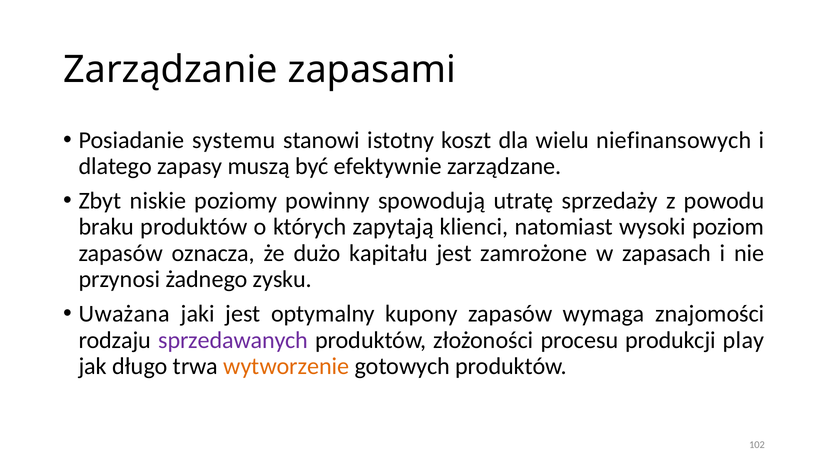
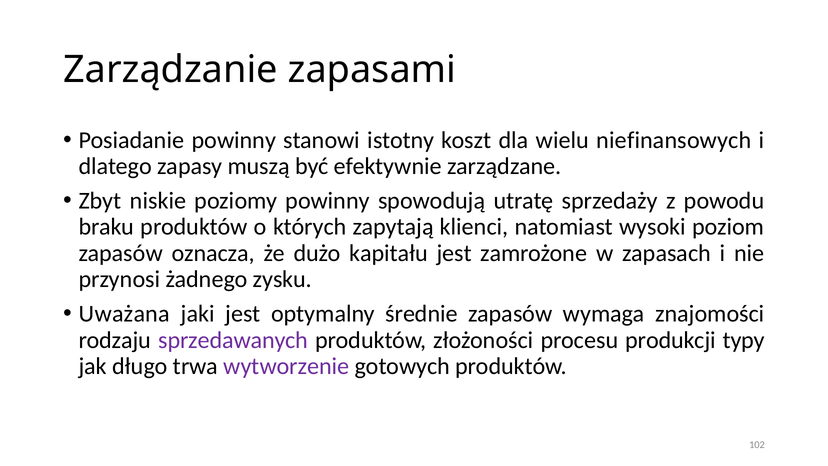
Posiadanie systemu: systemu -> powinny
kupony: kupony -> średnie
play: play -> typy
wytworzenie colour: orange -> purple
